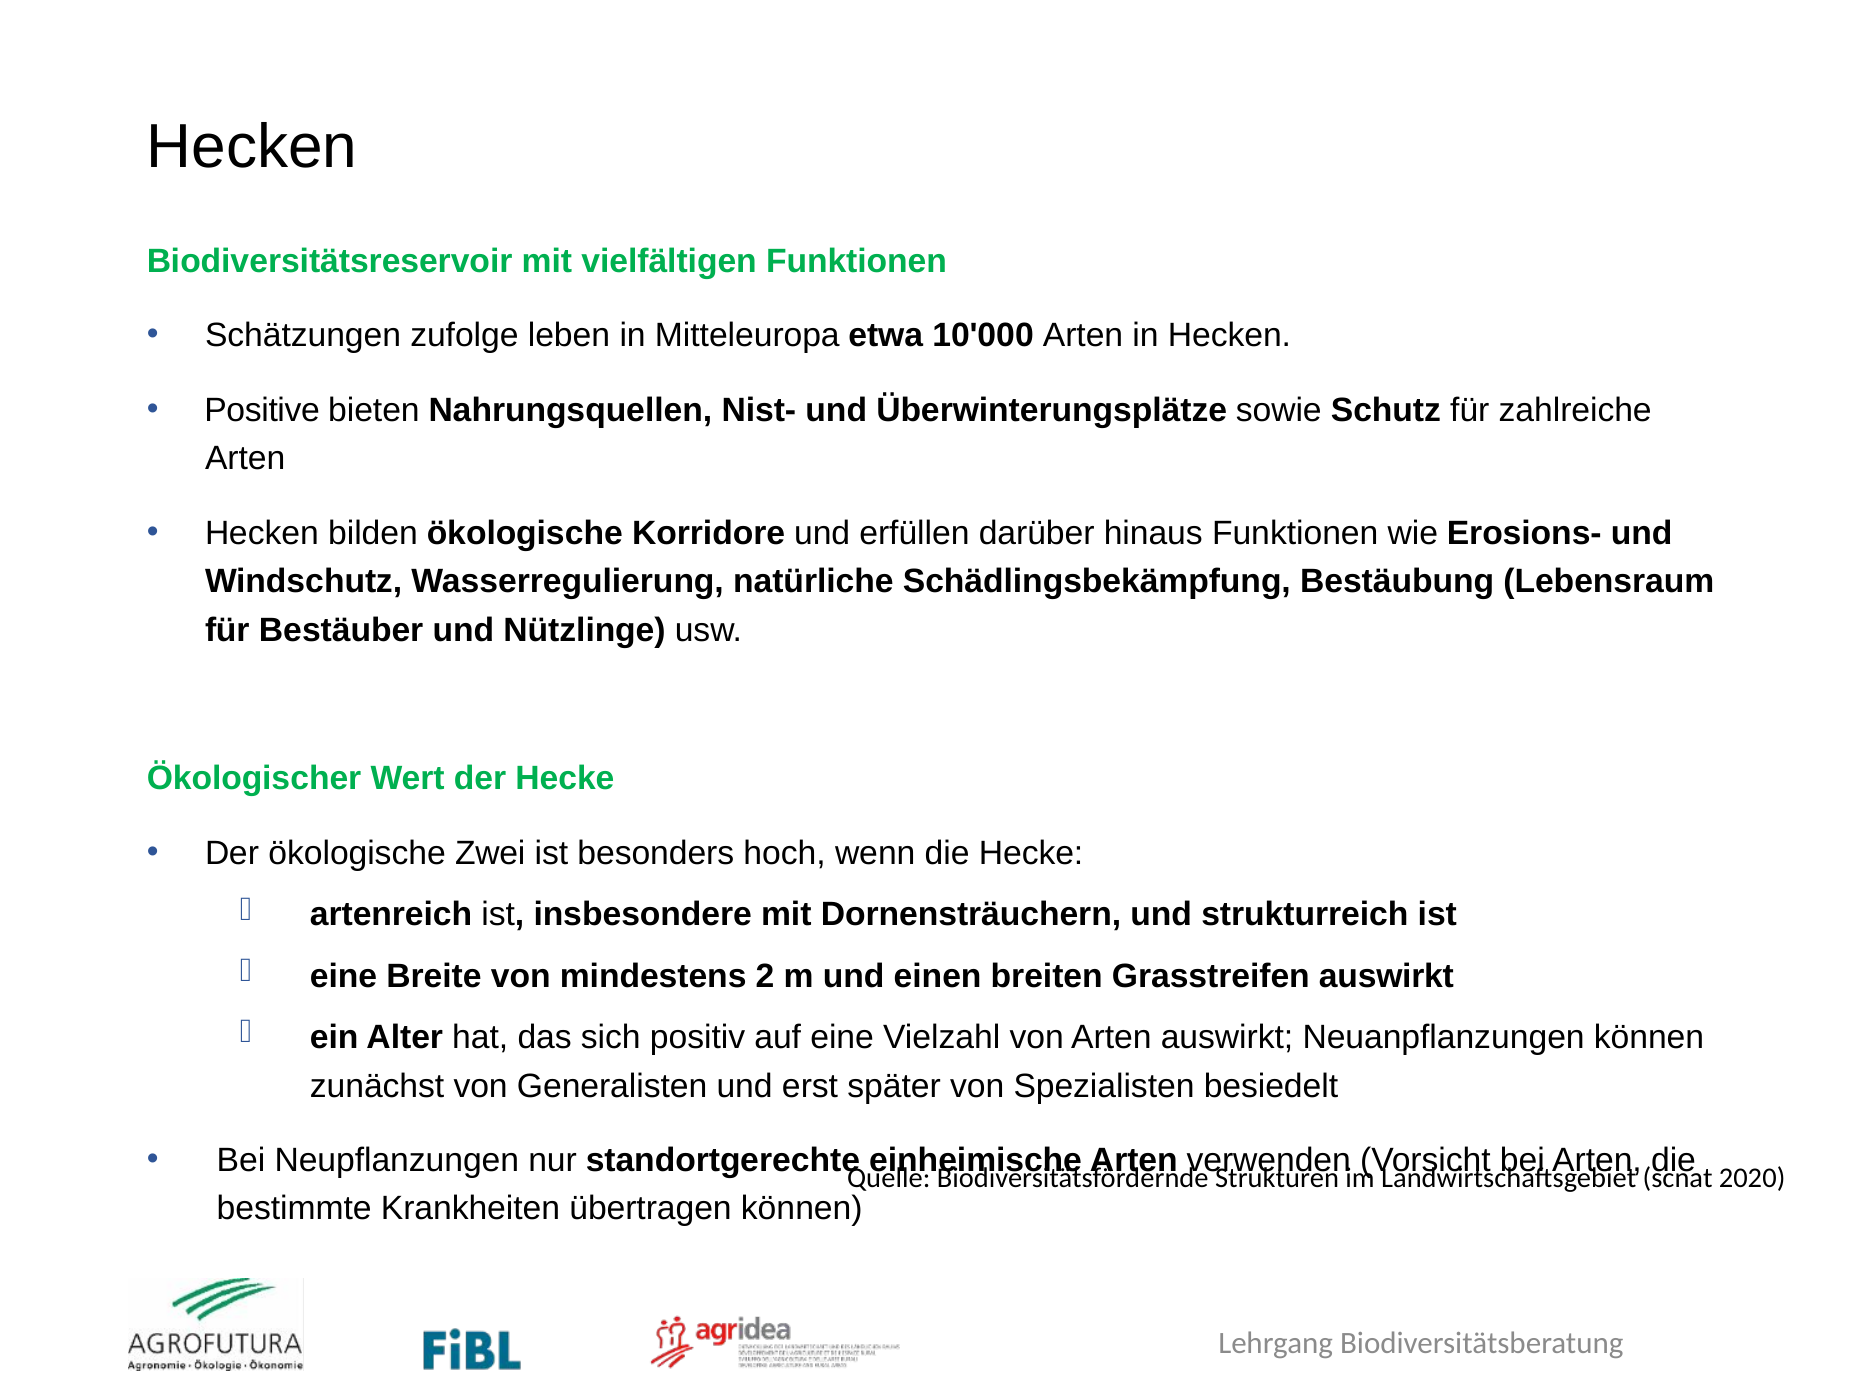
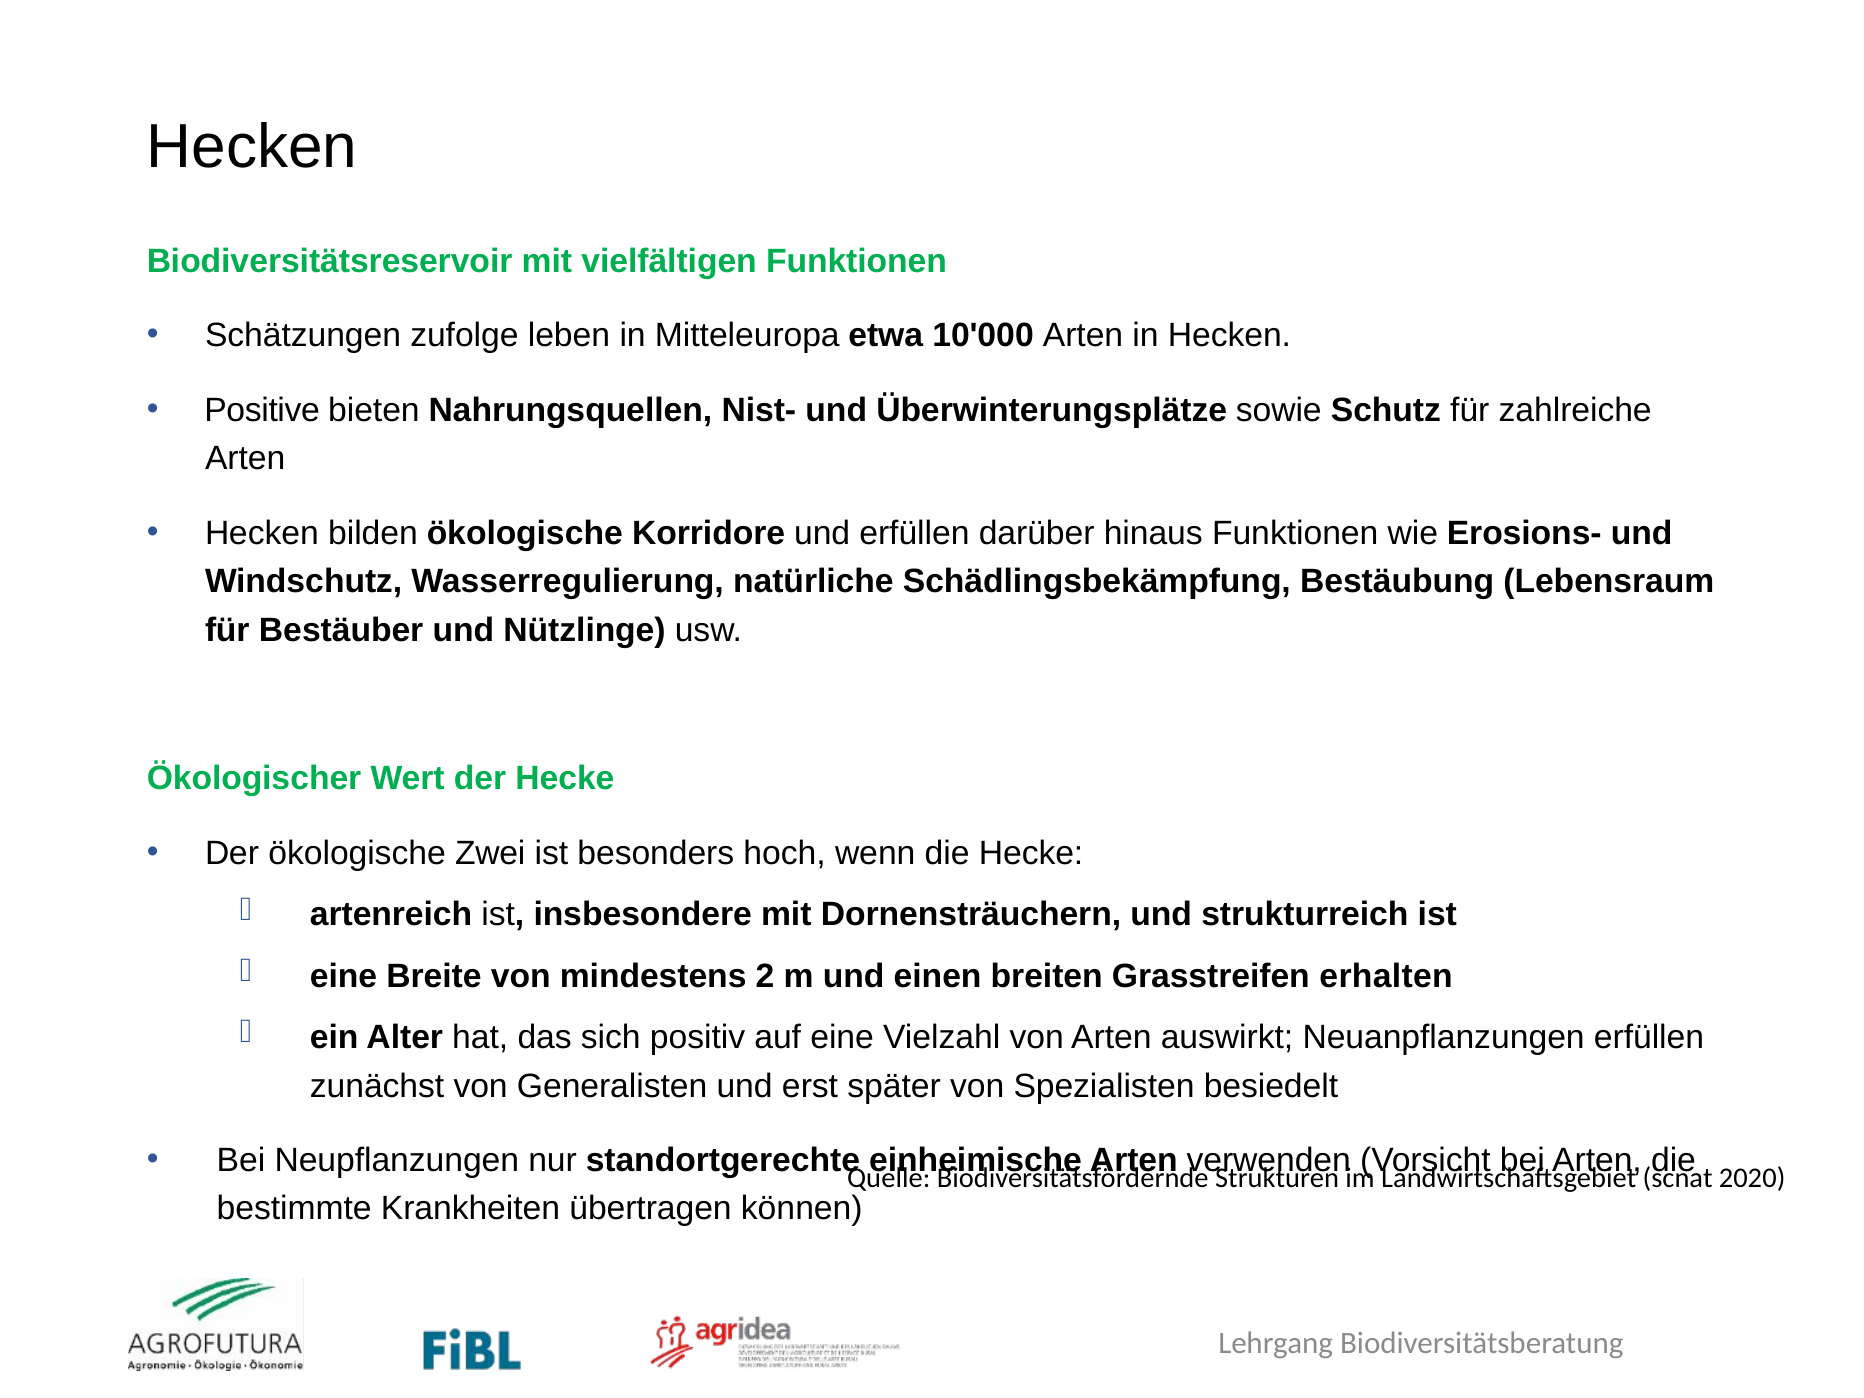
Grasstreifen auswirkt: auswirkt -> erhalten
Neuanpflanzungen können: können -> erfüllen
